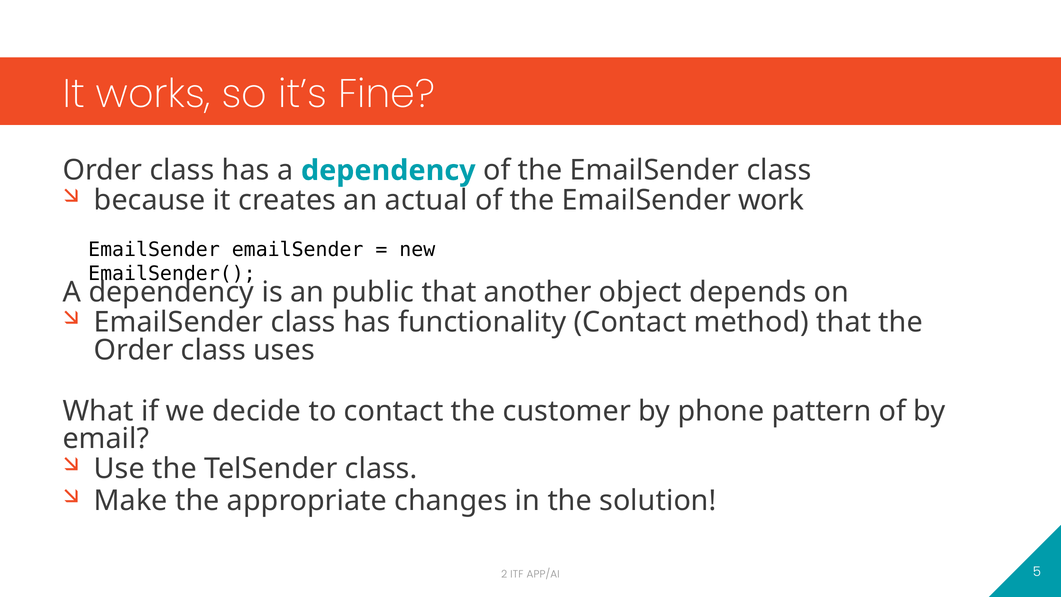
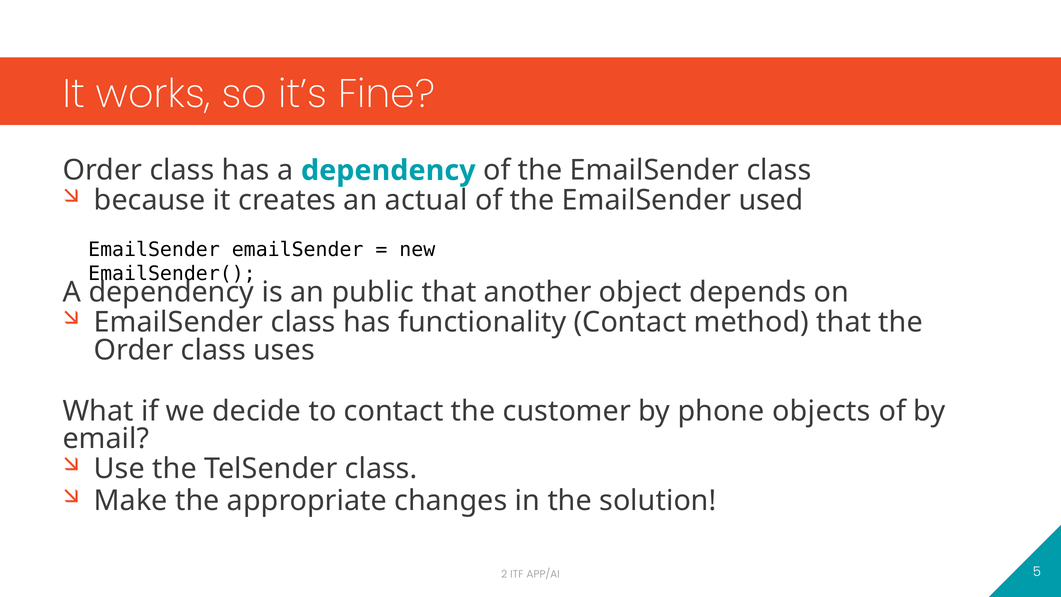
work: work -> used
pattern: pattern -> objects
